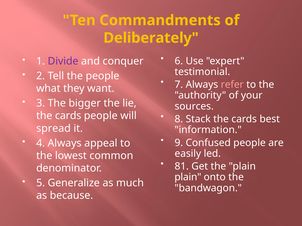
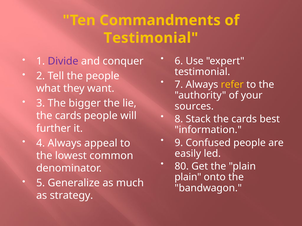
Deliberately at (151, 38): Deliberately -> Testimonial
refer colour: pink -> yellow
spread: spread -> further
81: 81 -> 80
because: because -> strategy
